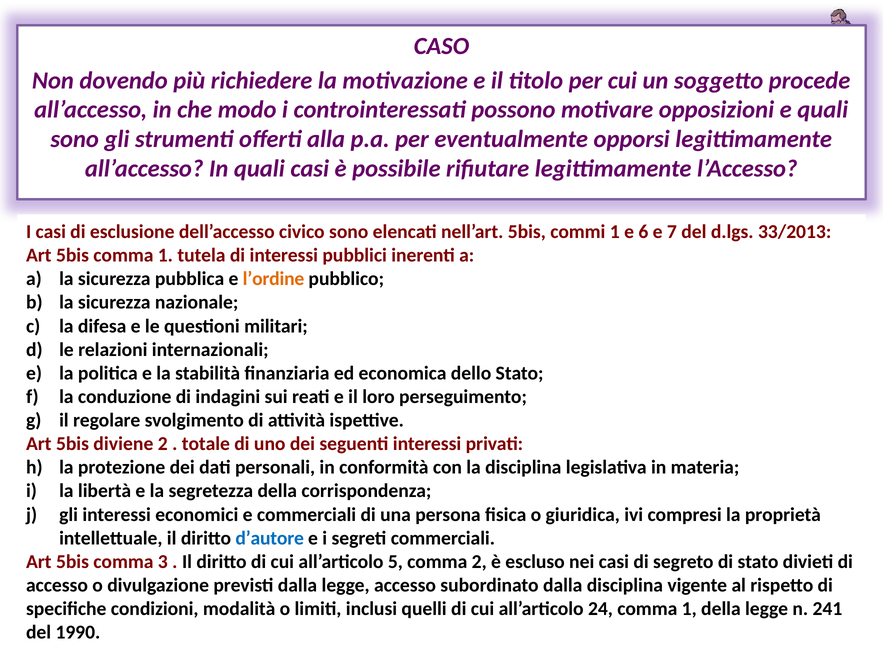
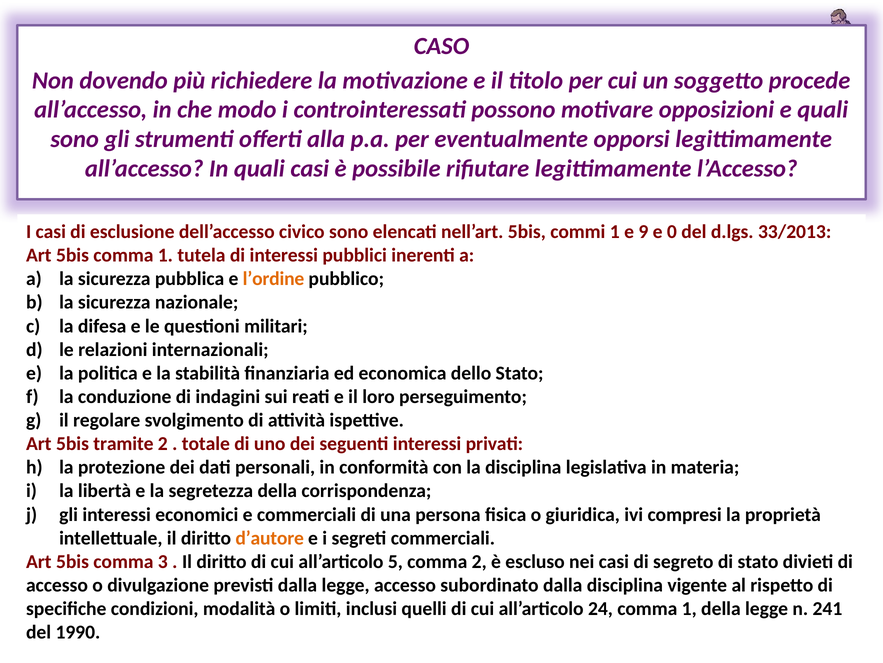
6: 6 -> 9
7: 7 -> 0
diviene: diviene -> tramite
d’autore colour: blue -> orange
